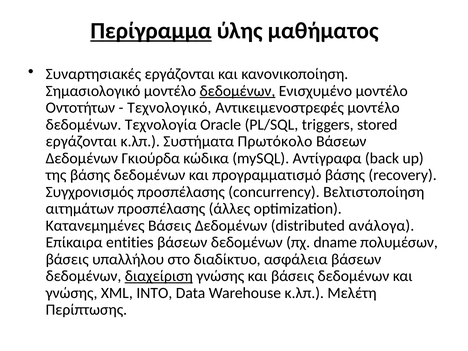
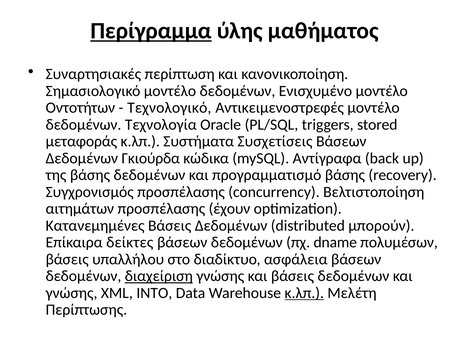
Συναρτησιακές εργάζονται: εργάζονται -> περίπτωση
δεδομένων at (237, 91) underline: present -> none
εργάζονται at (81, 141): εργάζονται -> μεταφοράς
Πρωτόκολο: Πρωτόκολο -> Συσχετίσεις
άλλες: άλλες -> έχουν
ανάλογα: ανάλογα -> μπορούν
entities: entities -> δείκτες
κ.λπ at (304, 293) underline: none -> present
